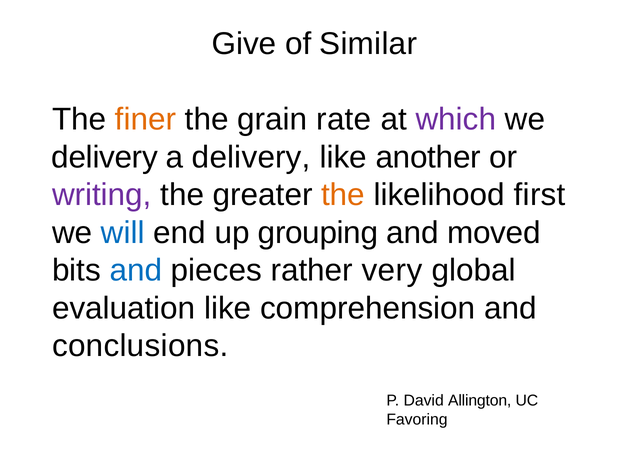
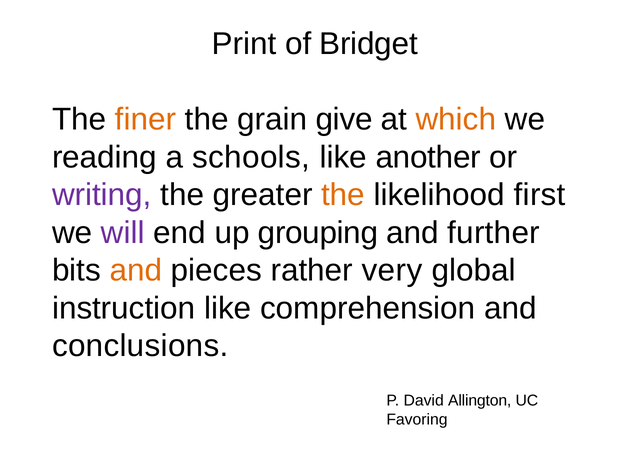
Give: Give -> Print
Similar: Similar -> Bridget
rate: rate -> give
which colour: purple -> orange
delivery at (105, 157): delivery -> reading
a delivery: delivery -> schools
will colour: blue -> purple
moved: moved -> further
and at (136, 271) colour: blue -> orange
evaluation: evaluation -> instruction
